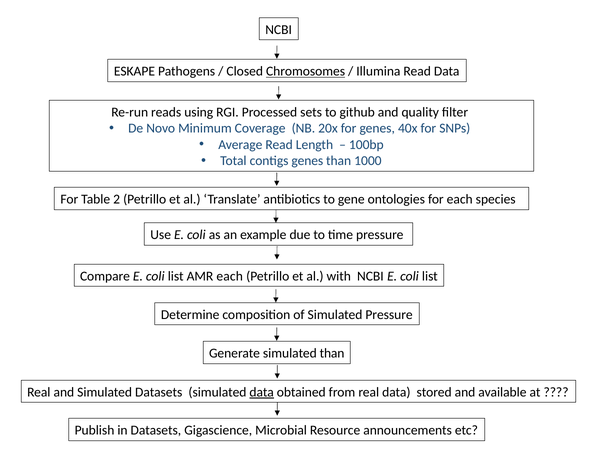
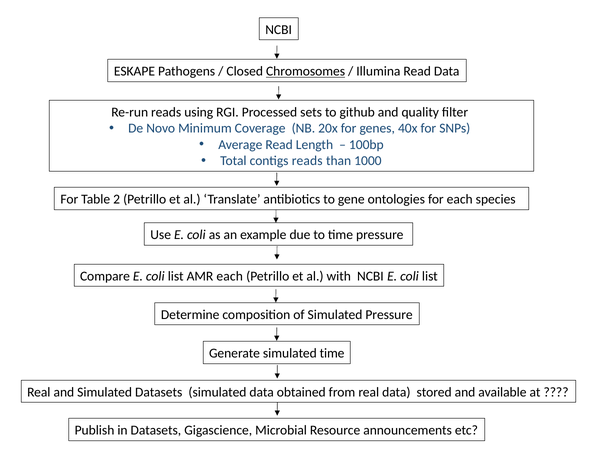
contigs genes: genes -> reads
simulated than: than -> time
data at (262, 392) underline: present -> none
